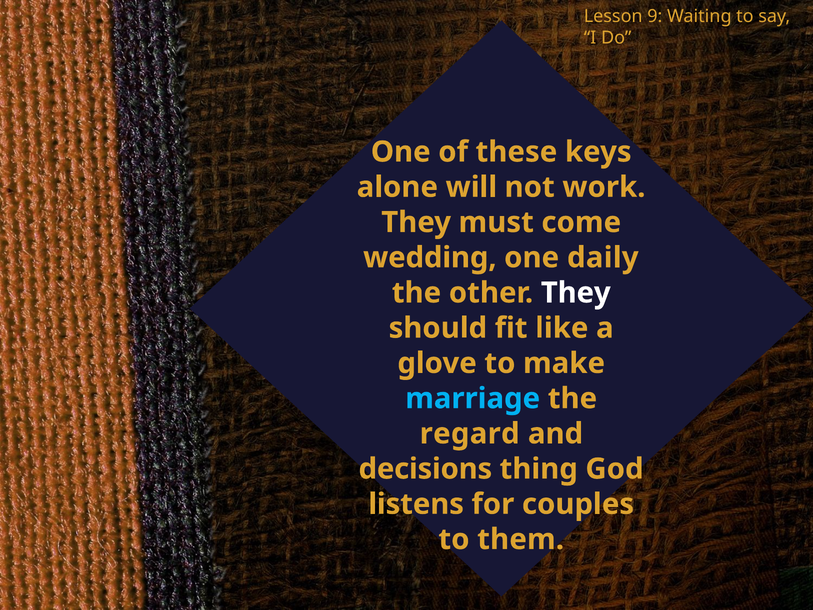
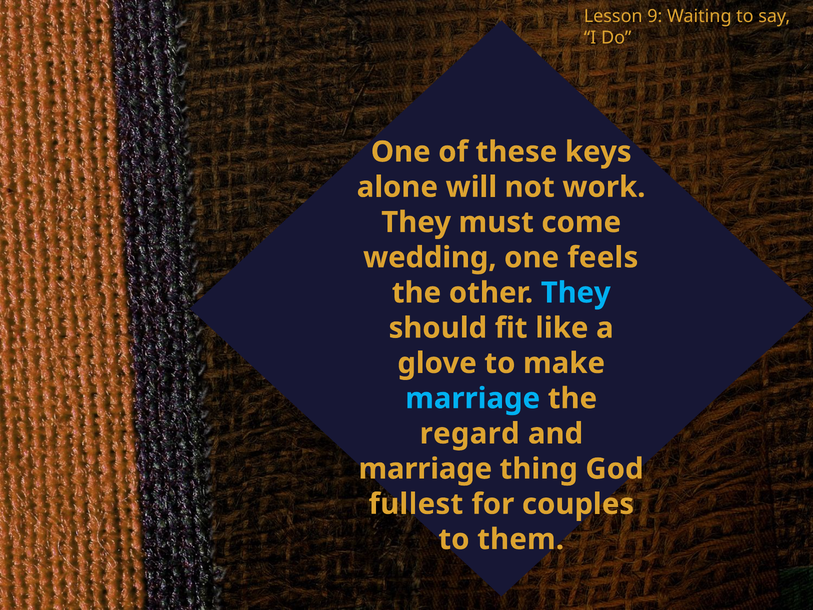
daily: daily -> feels
They at (576, 293) colour: white -> light blue
decisions at (425, 469): decisions -> marriage
listens: listens -> fullest
